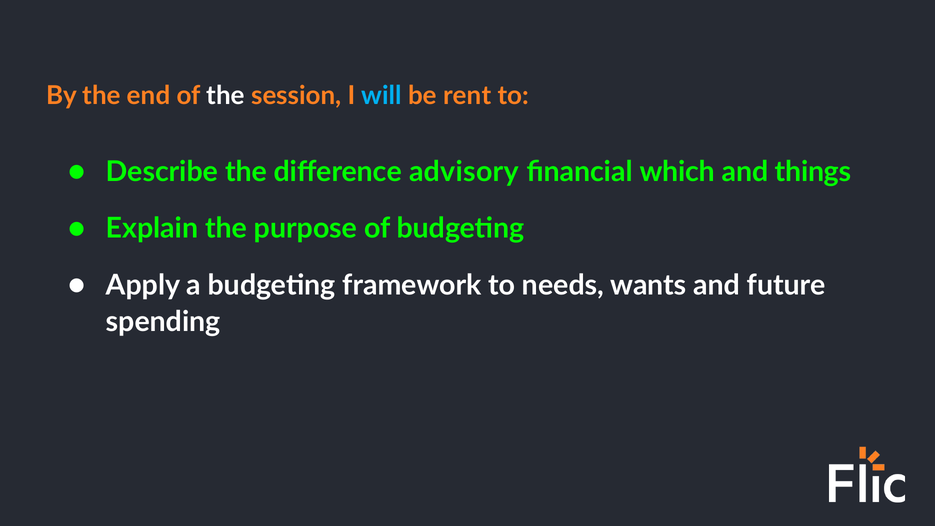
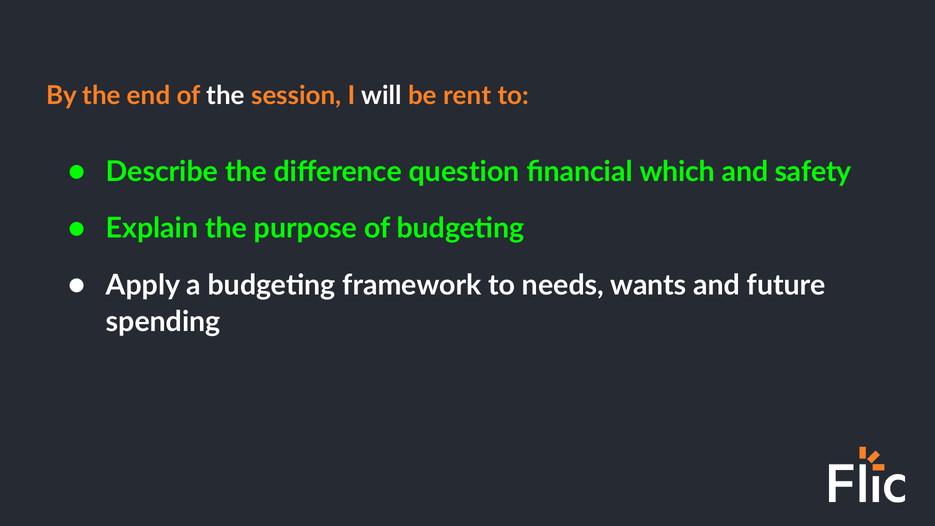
will colour: light blue -> white
advisory: advisory -> question
things: things -> safety
